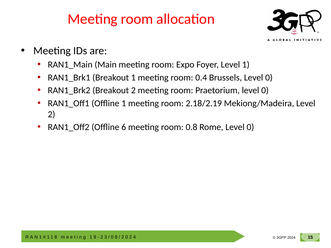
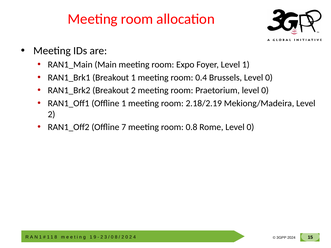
6: 6 -> 7
